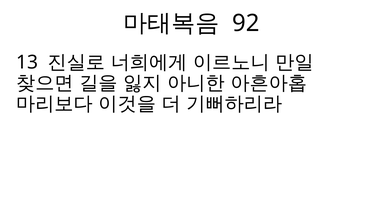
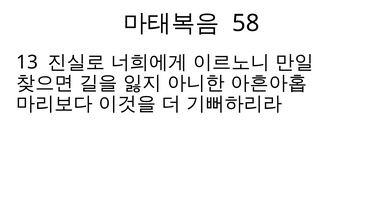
92: 92 -> 58
